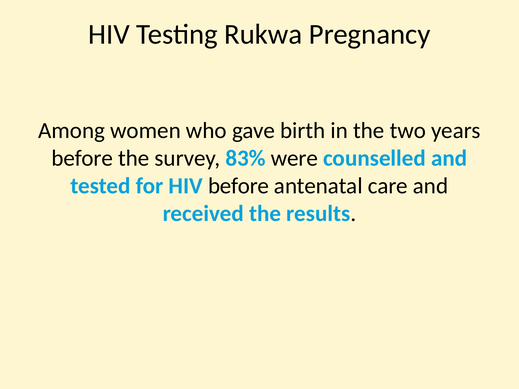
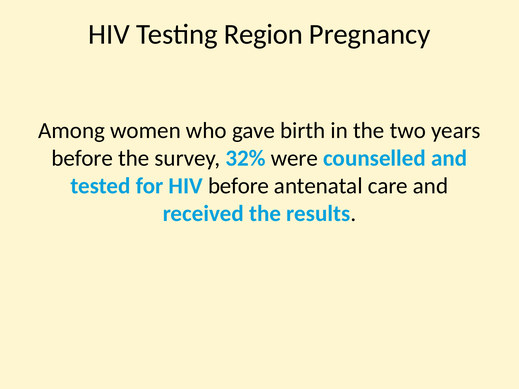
Rukwa: Rukwa -> Region
83%: 83% -> 32%
